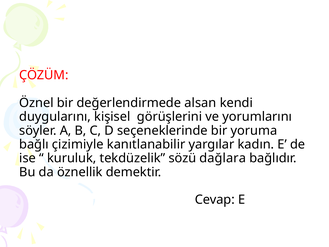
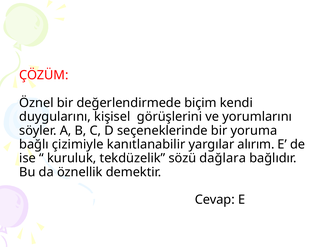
alsan: alsan -> biçim
kadın: kadın -> alırım
